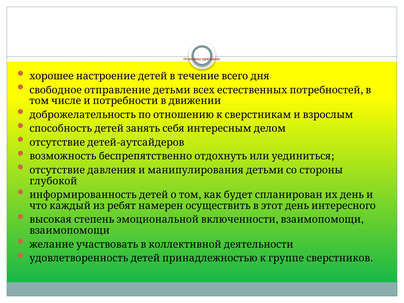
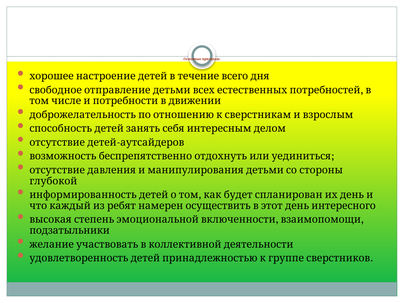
взаимопомощи at (70, 231): взаимопомощи -> подзатыльники
